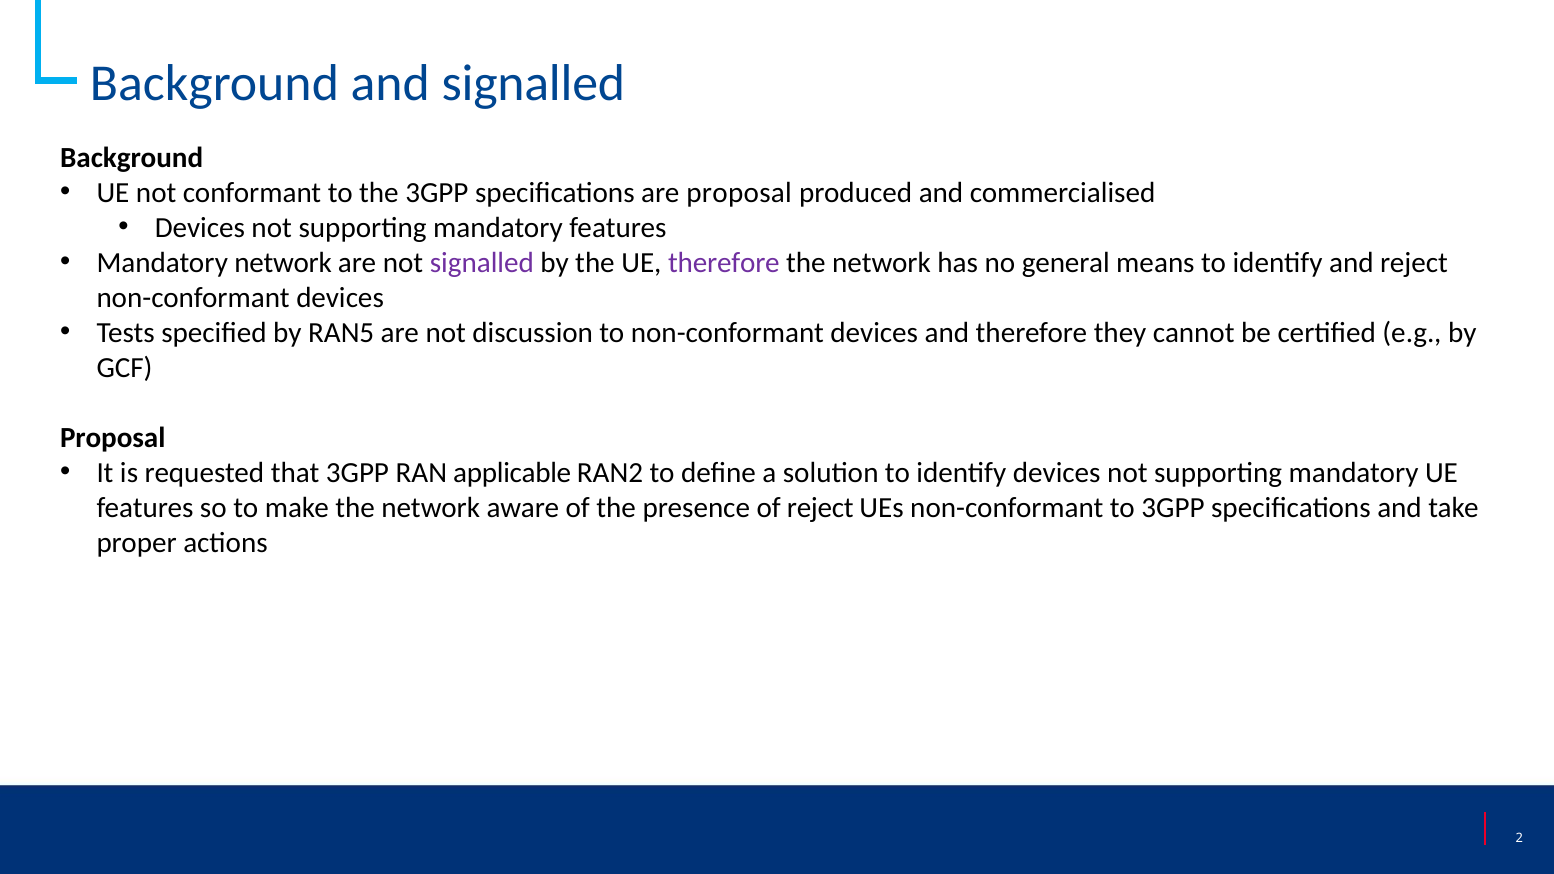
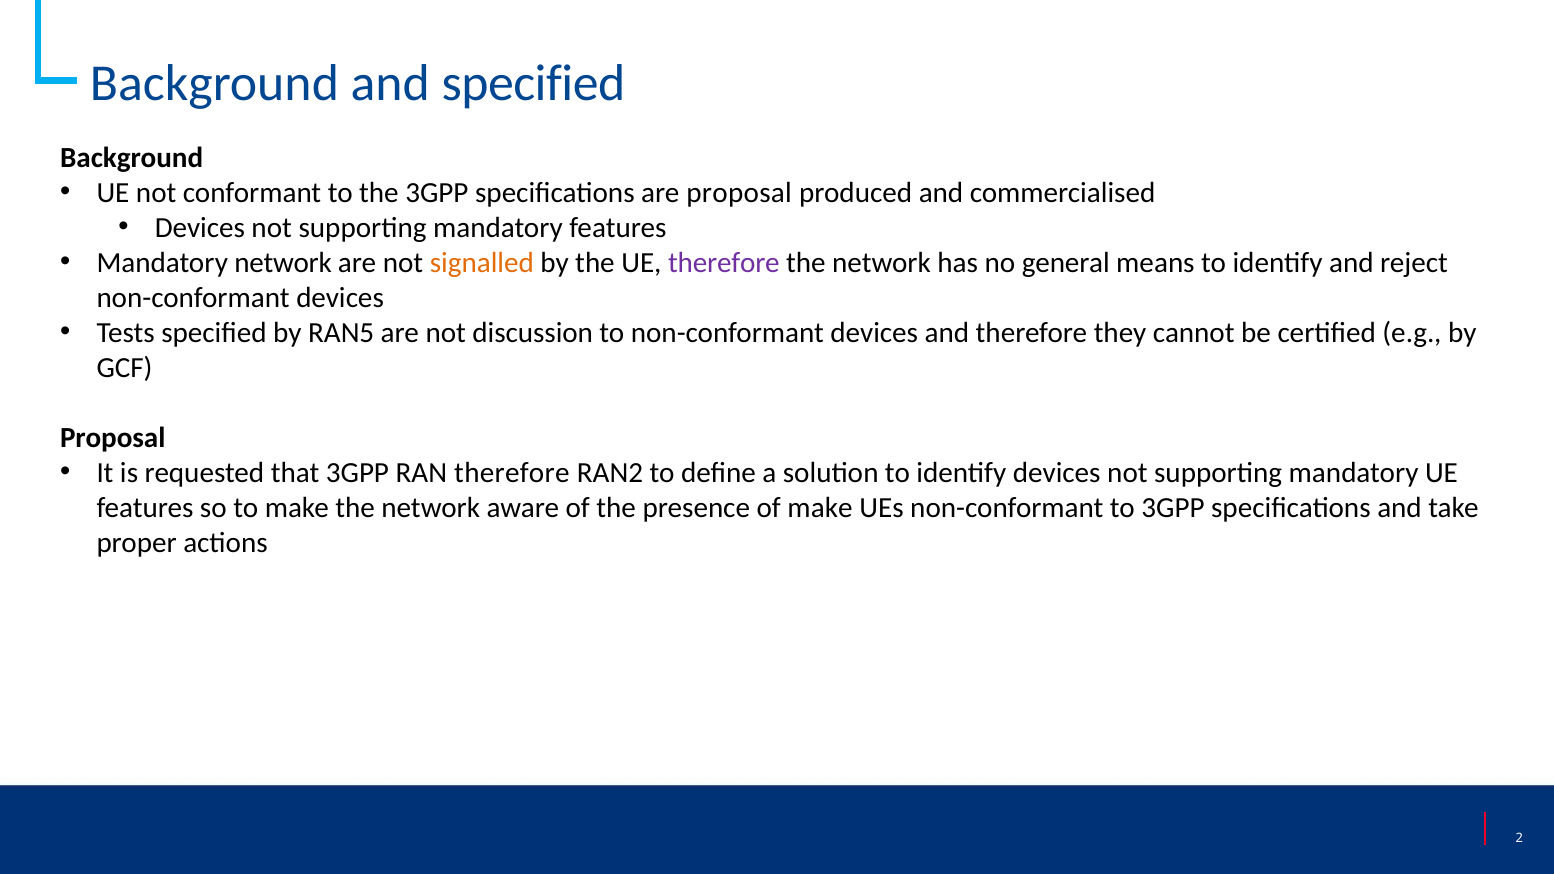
and signalled: signalled -> specified
signalled at (482, 263) colour: purple -> orange
RAN applicable: applicable -> therefore
of reject: reject -> make
